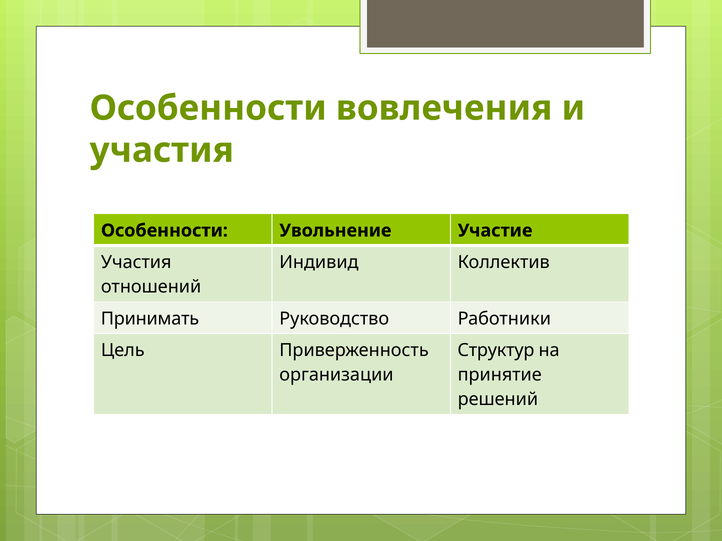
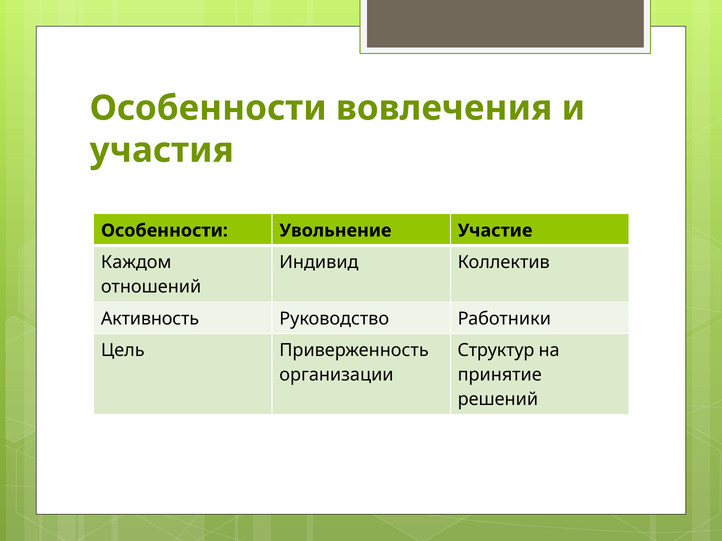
Участия at (136, 263): Участия -> Каждом
Принимать: Принимать -> Активность
